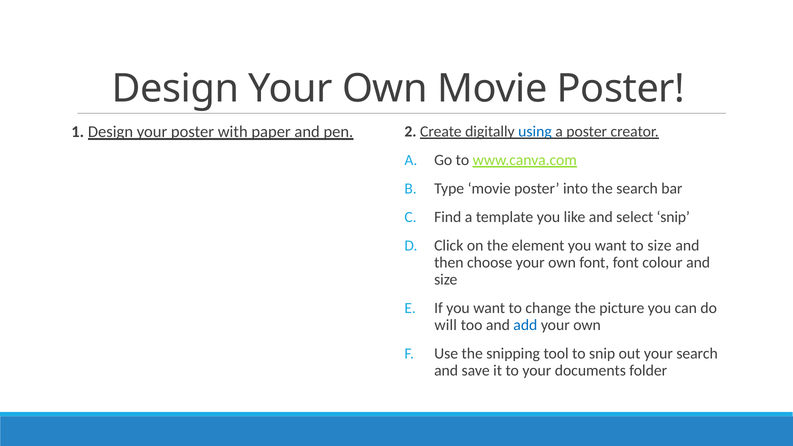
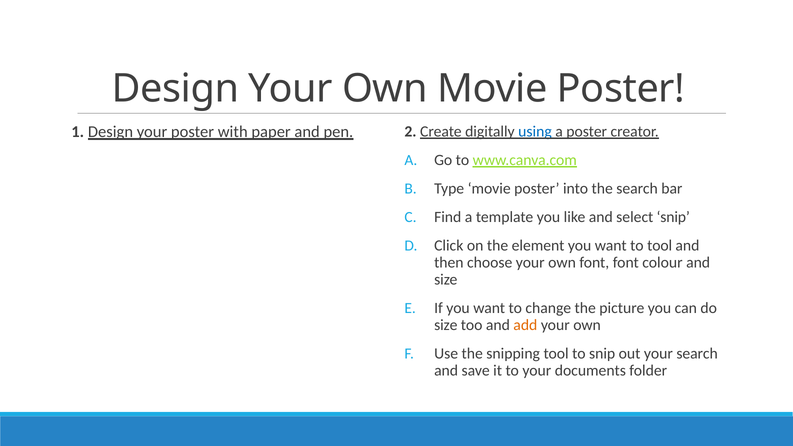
to size: size -> tool
will at (446, 325): will -> size
add colour: blue -> orange
